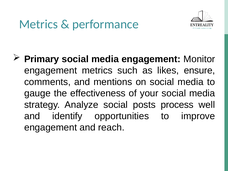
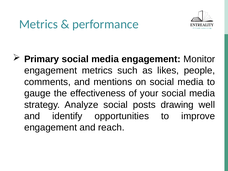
ensure: ensure -> people
process: process -> drawing
